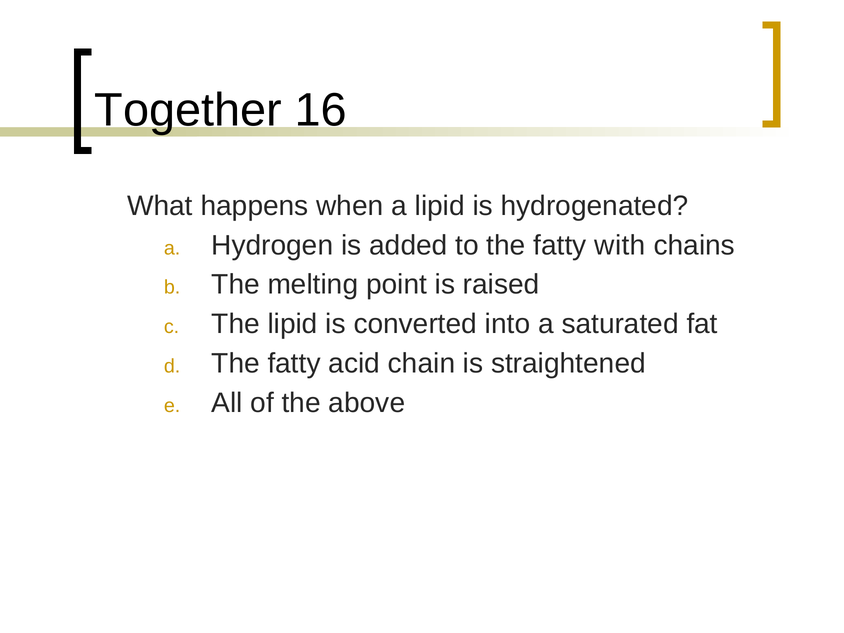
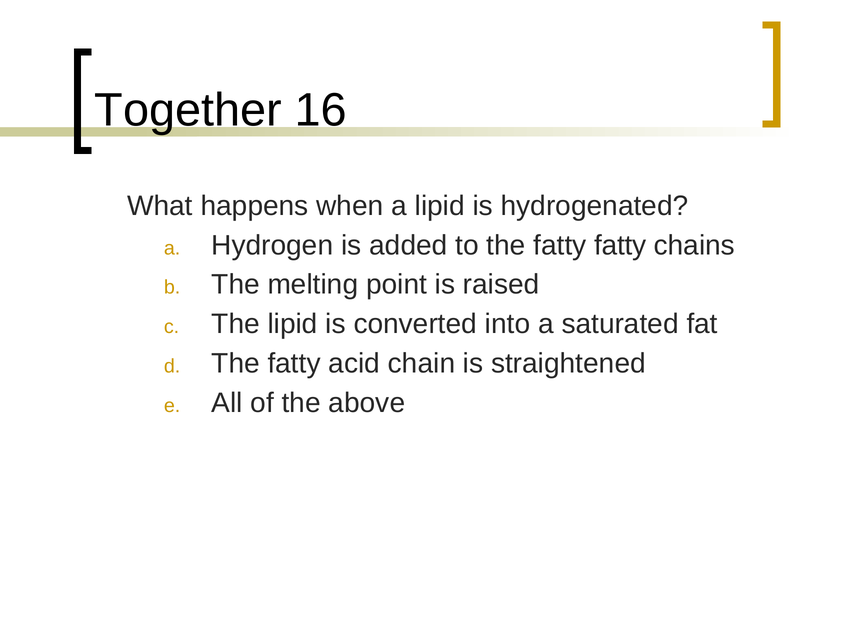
fatty with: with -> fatty
